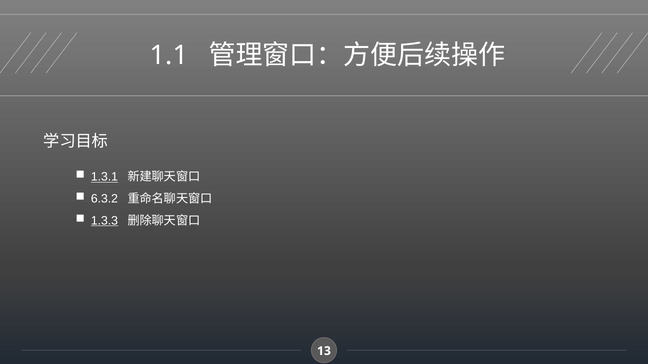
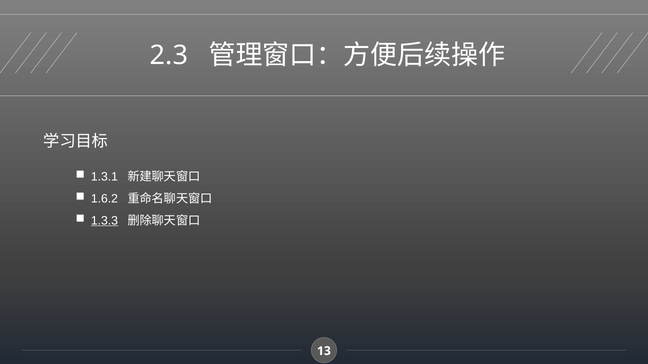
1.1: 1.1 -> 2.3
1.3.1 underline: present -> none
6.3.2: 6.3.2 -> 1.6.2
